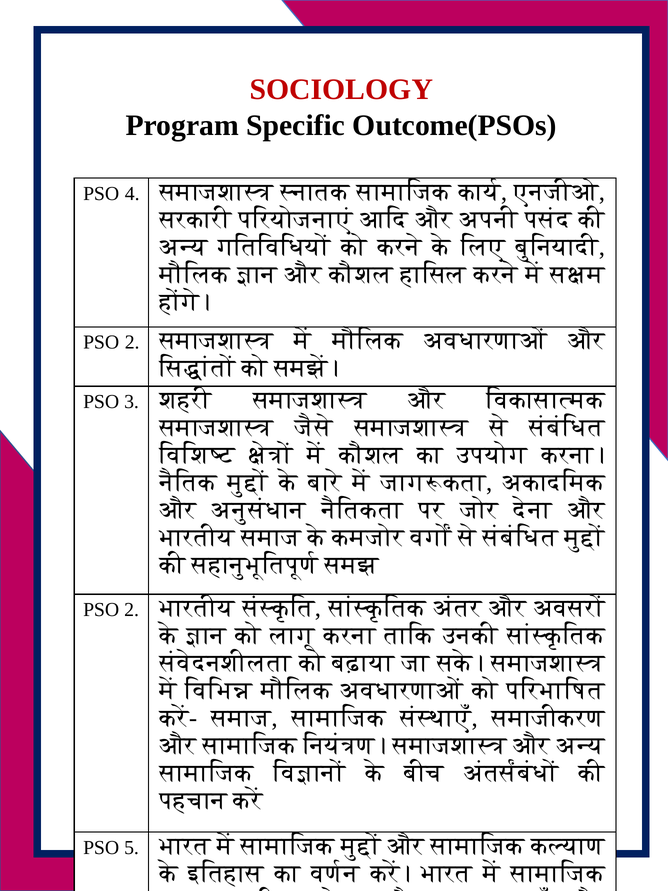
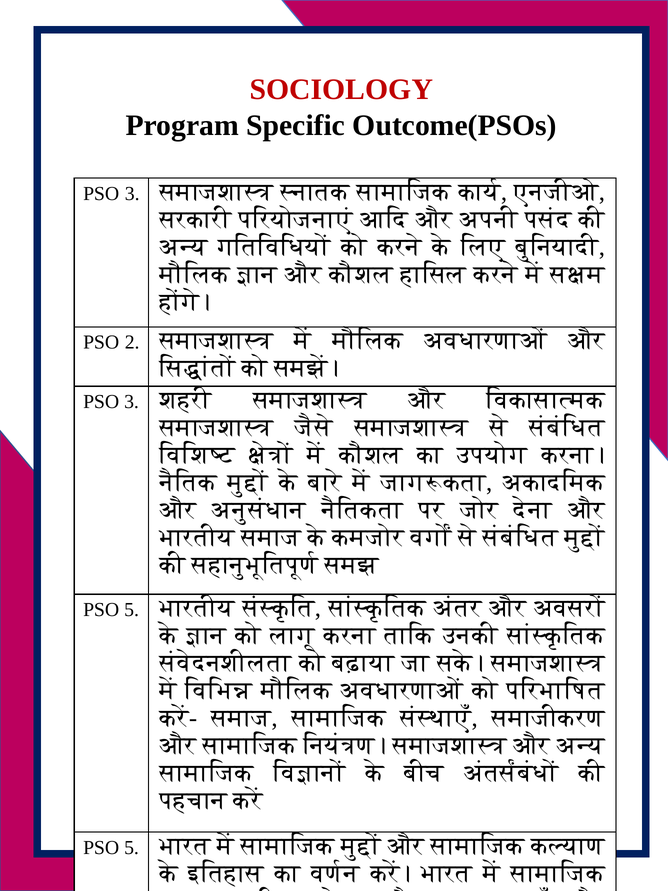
4 at (132, 194): 4 -> 3
2 at (132, 610): 2 -> 5
